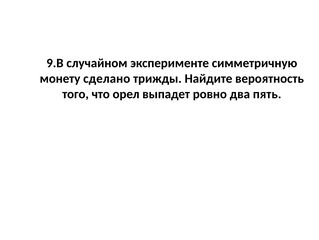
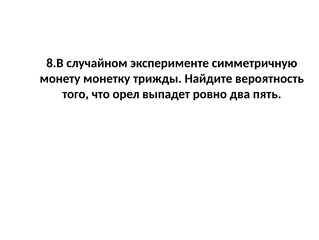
9.В: 9.В -> 8.В
сделано: сделано -> монетку
